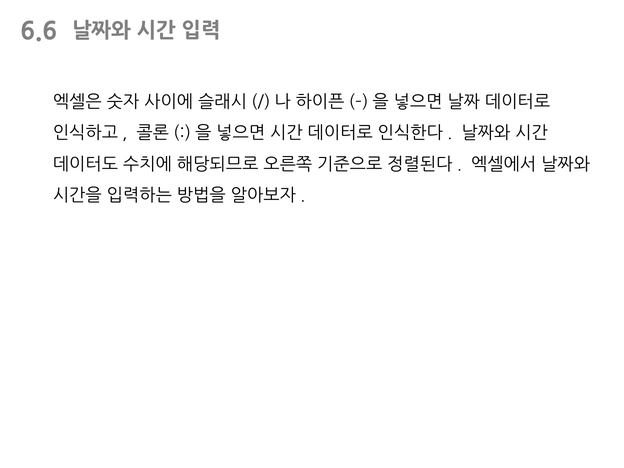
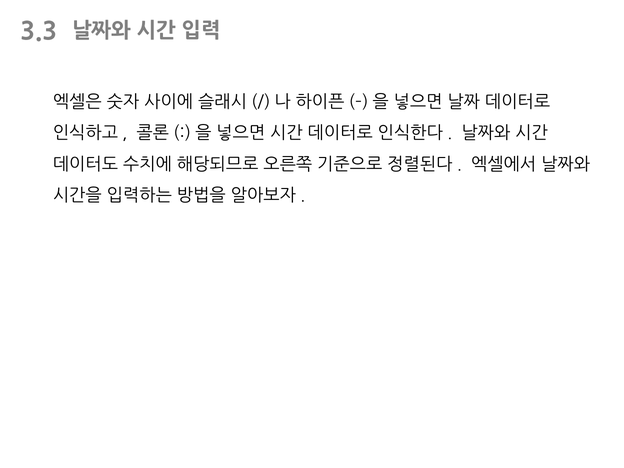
6.6: 6.6 -> 3.3
